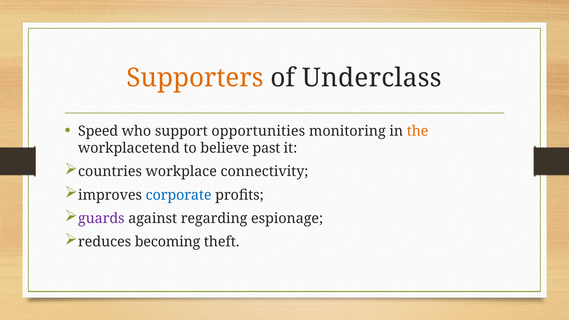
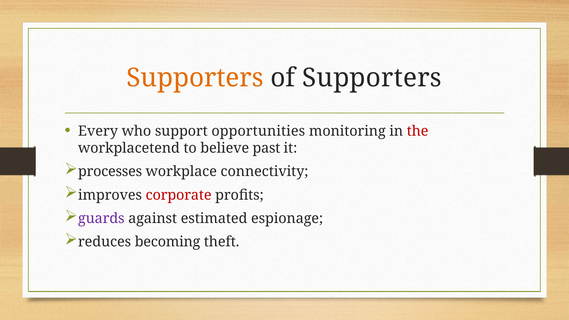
of Underclass: Underclass -> Supporters
Speed: Speed -> Every
the colour: orange -> red
countries: countries -> processes
corporate colour: blue -> red
regarding: regarding -> estimated
